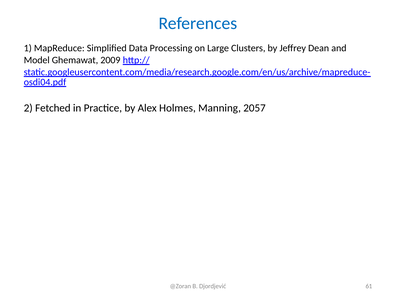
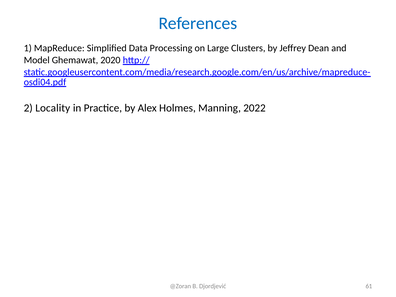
2009: 2009 -> 2020
Fetched: Fetched -> Locality
2057: 2057 -> 2022
